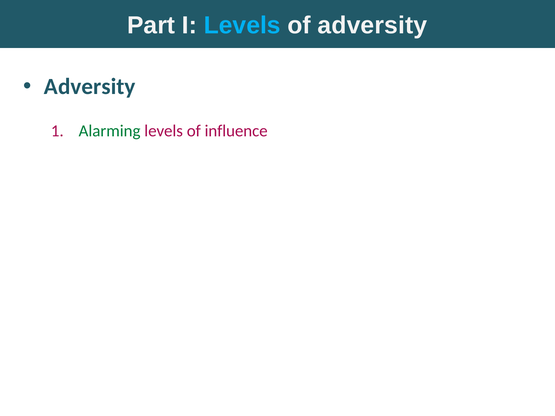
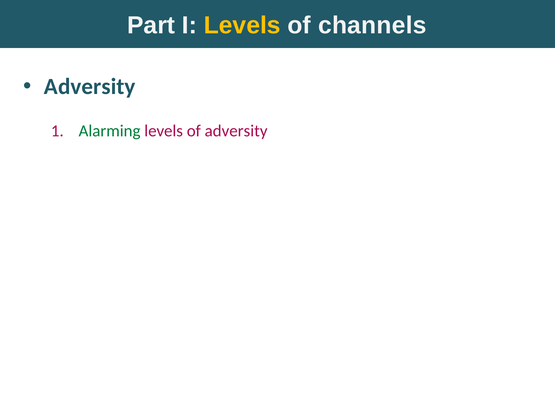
Levels at (242, 25) colour: light blue -> yellow
of adversity: adversity -> channels
of influence: influence -> adversity
